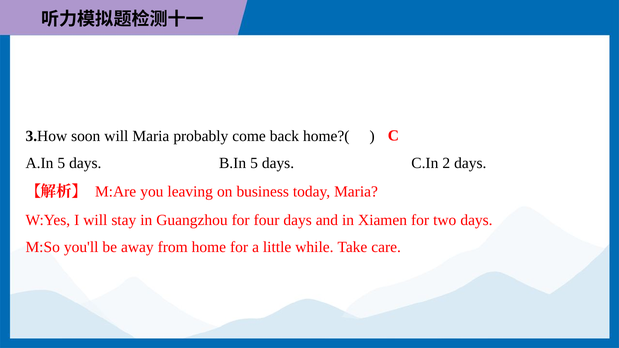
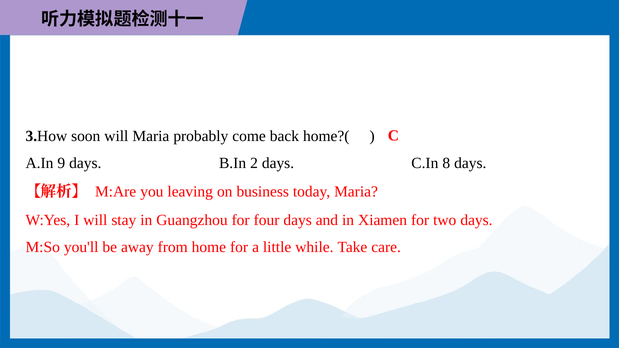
A.In 5: 5 -> 9
B.In 5: 5 -> 2
2: 2 -> 8
